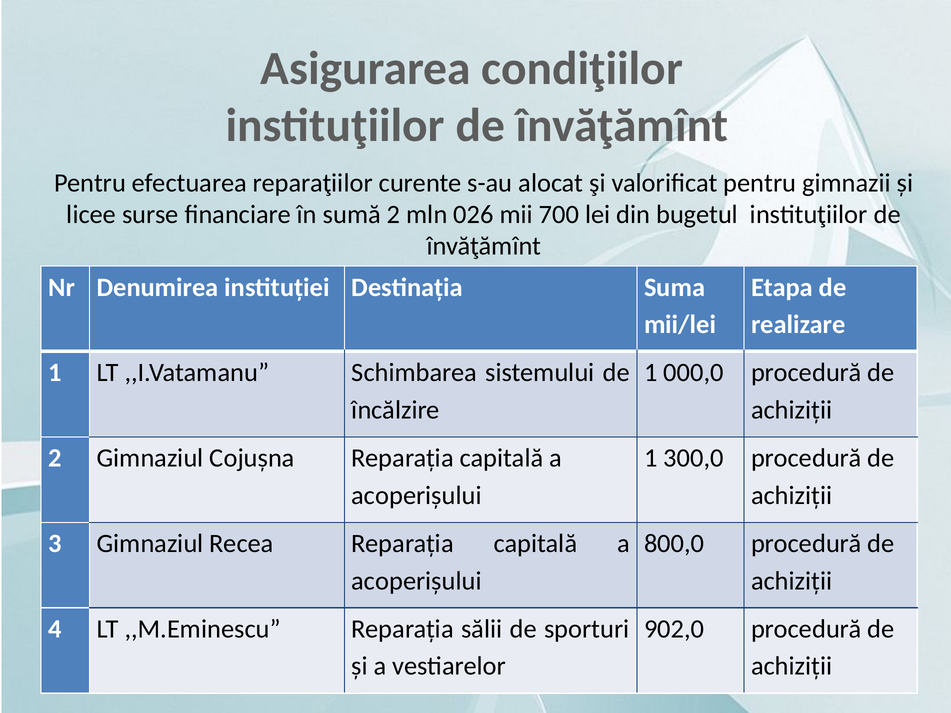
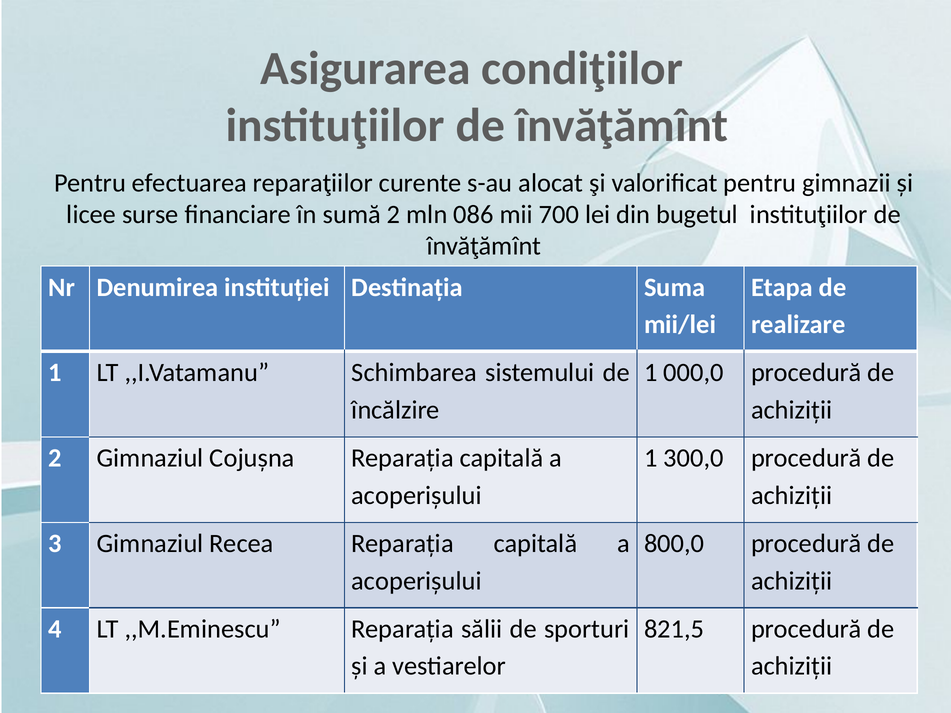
026: 026 -> 086
902,0: 902,0 -> 821,5
